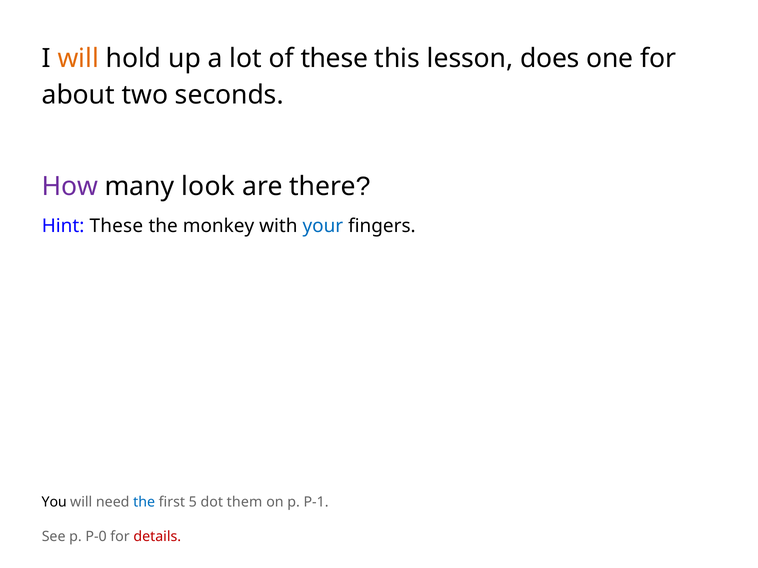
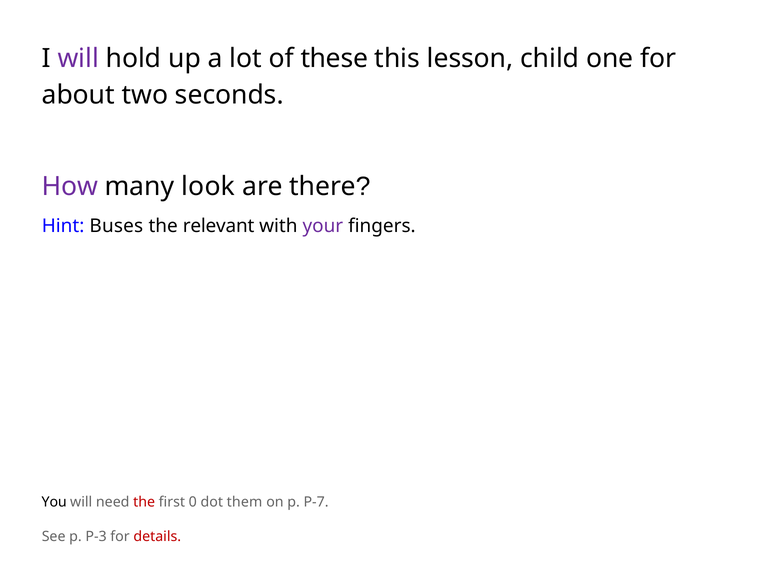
will at (78, 59) colour: orange -> purple
does: does -> child
Hint These: These -> Buses
monkey: monkey -> relevant
your colour: blue -> purple
the at (144, 503) colour: blue -> red
5: 5 -> 0
P-1: P-1 -> P-7
P-0: P-0 -> P-3
